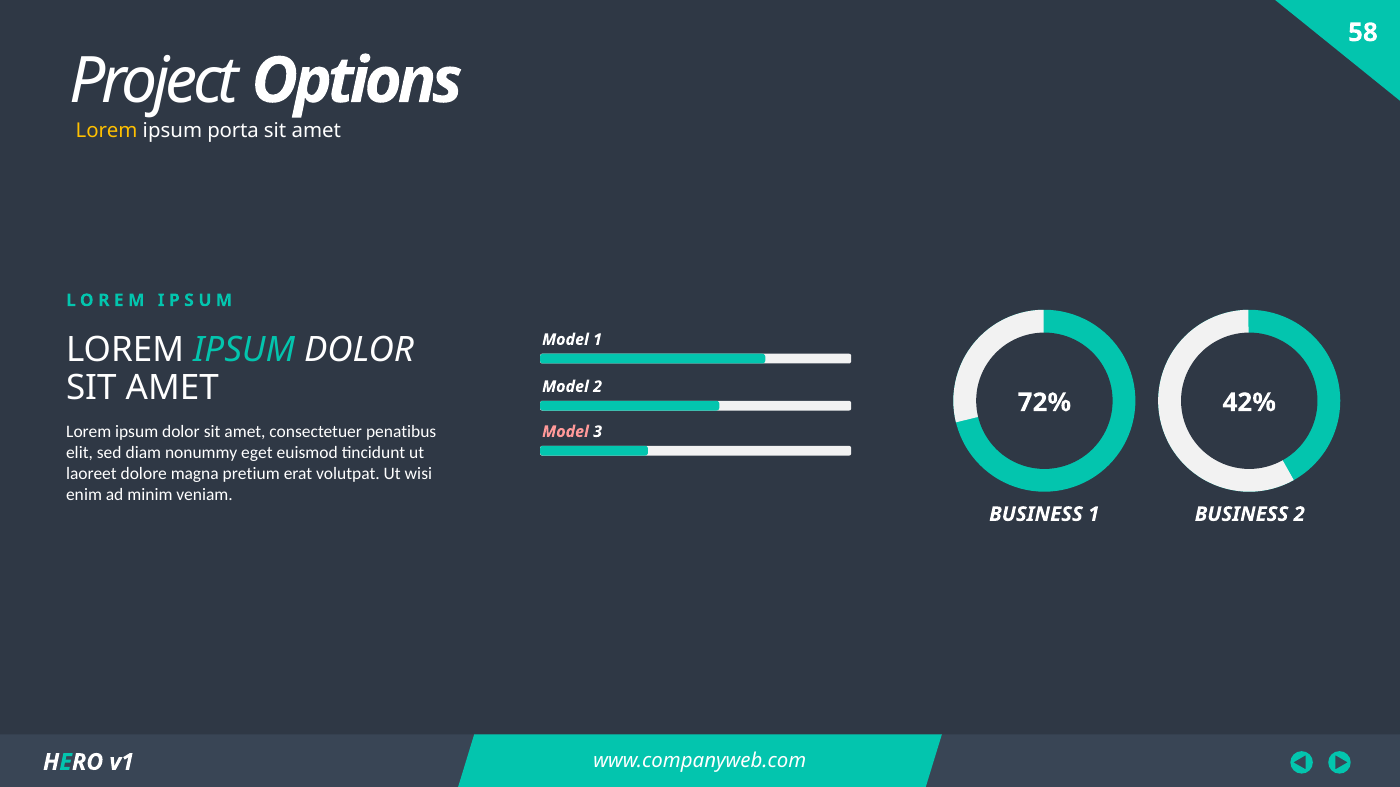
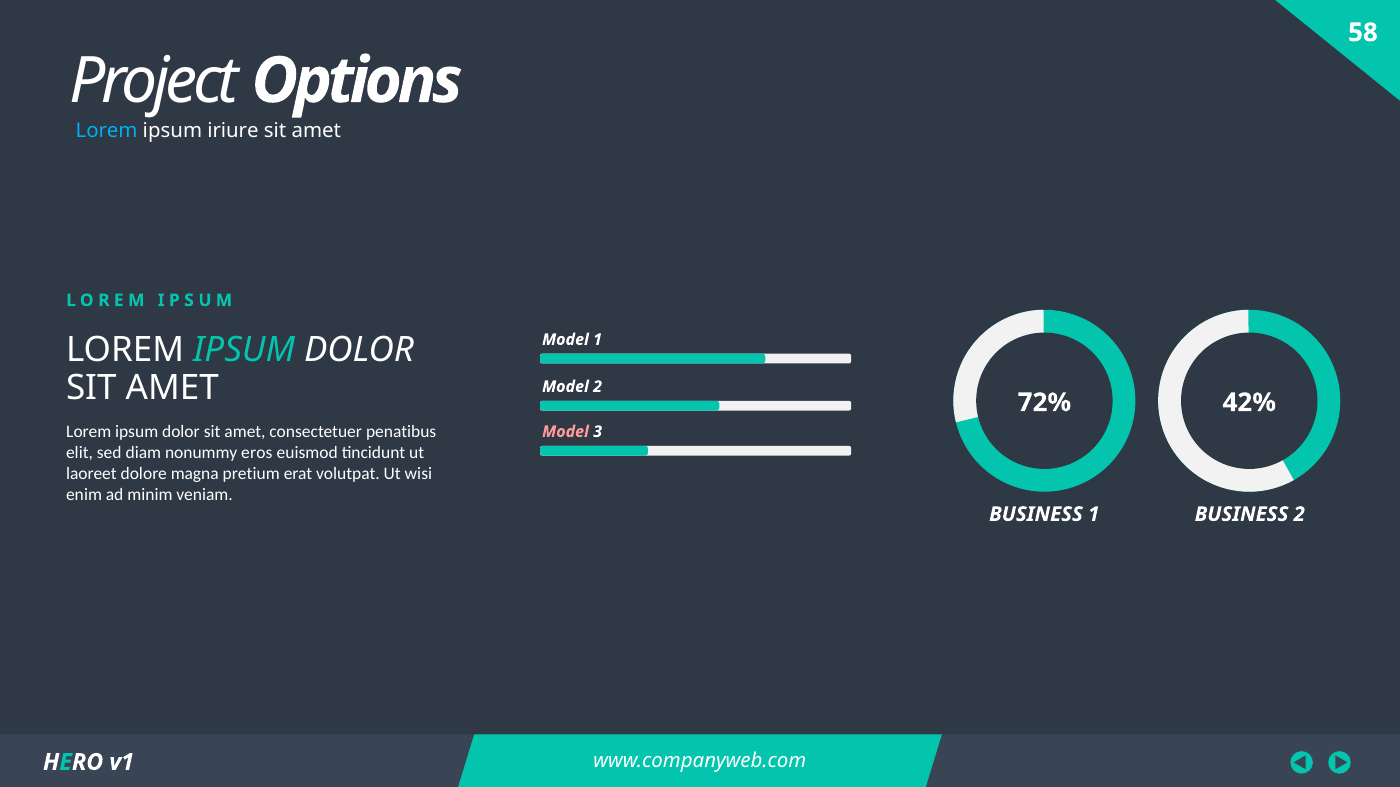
Lorem at (107, 131) colour: yellow -> light blue
porta: porta -> iriure
eget: eget -> eros
